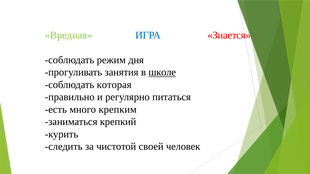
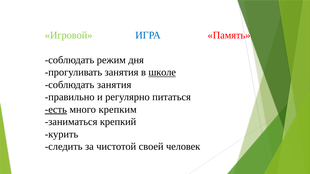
Вредная: Вредная -> Игровой
Знается: Знается -> Память
соблюдать которая: которая -> занятия
есть underline: none -> present
